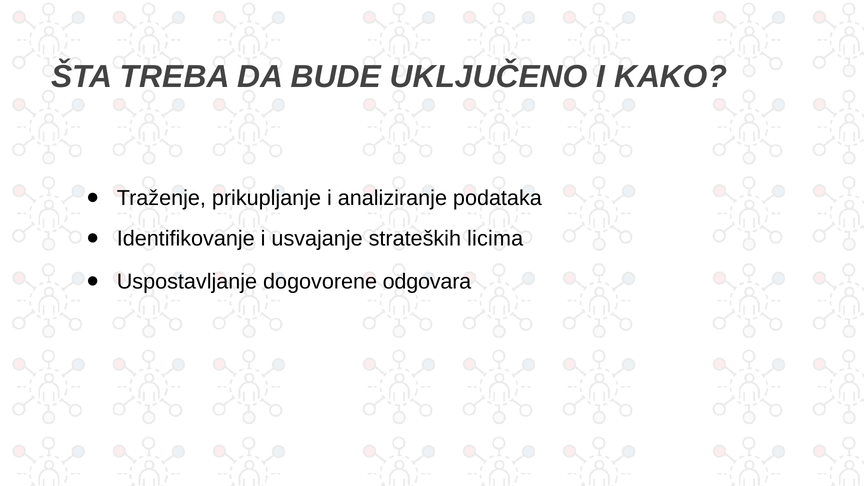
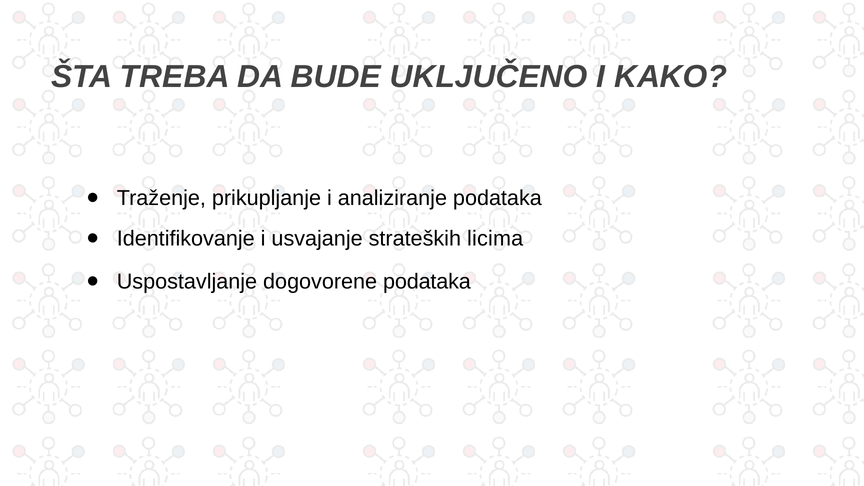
dogovorene odgovara: odgovara -> podataka
